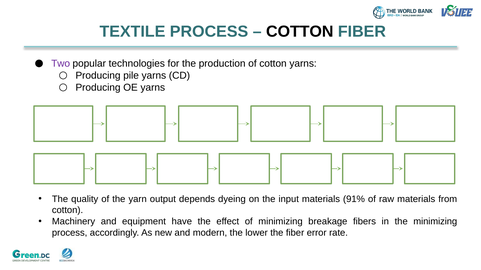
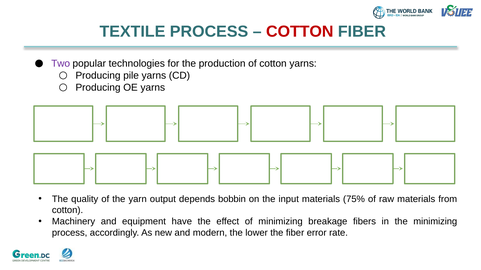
COTTON at (300, 31) colour: black -> red
depends dyeing: dyeing -> bobbin
91%: 91% -> 75%
